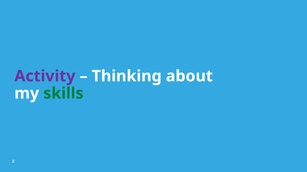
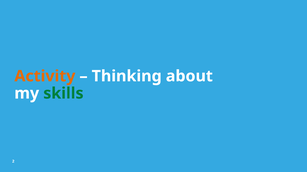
Activity colour: purple -> orange
